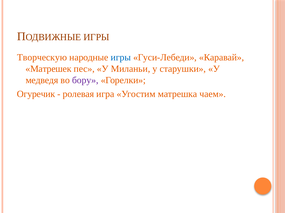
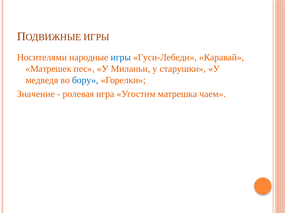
Творческую: Творческую -> Носителями
бору colour: purple -> blue
Огуречик: Огуречик -> Значение
